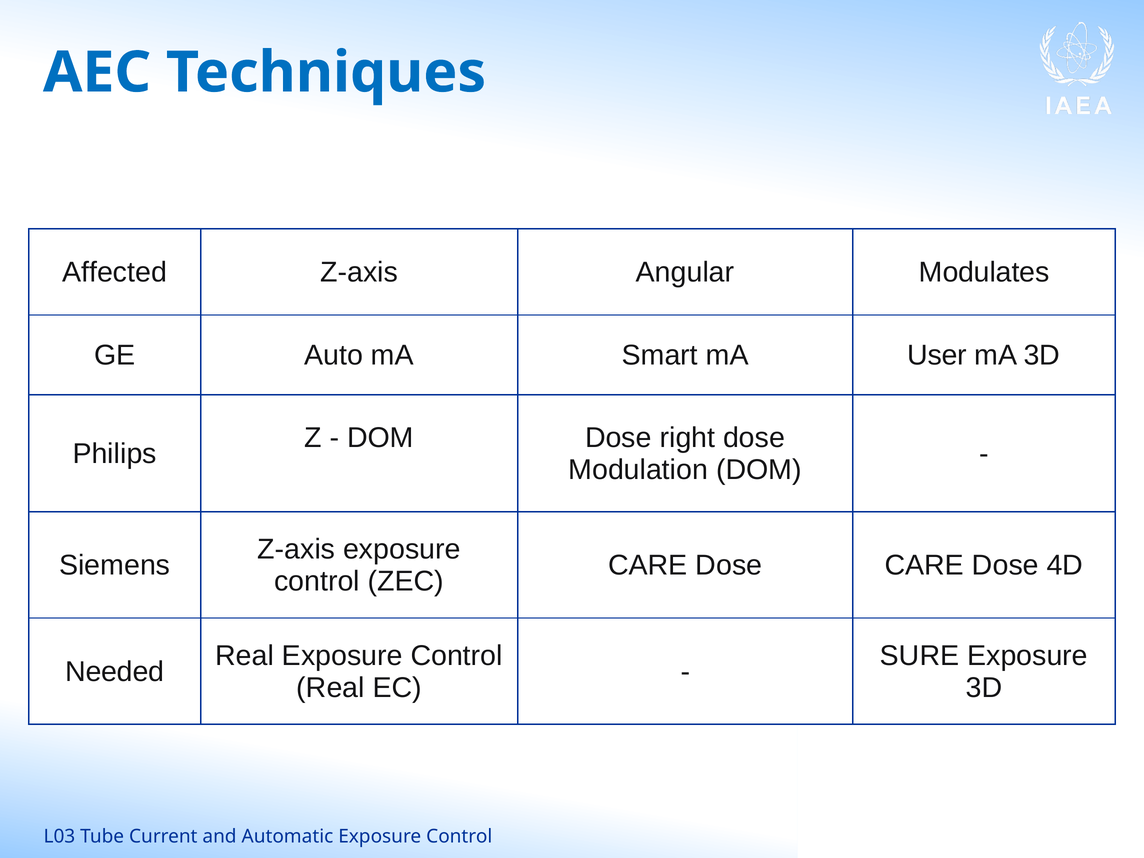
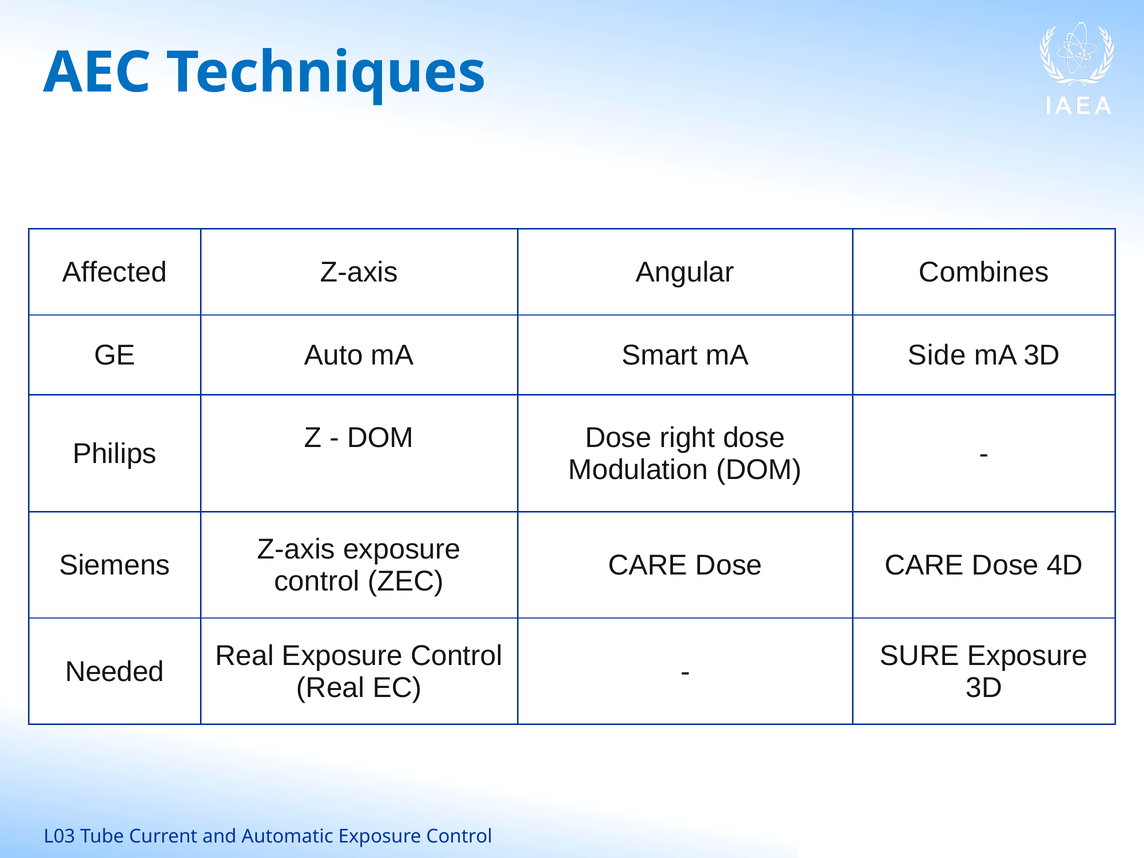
Modulates: Modulates -> Combines
User: User -> Side
